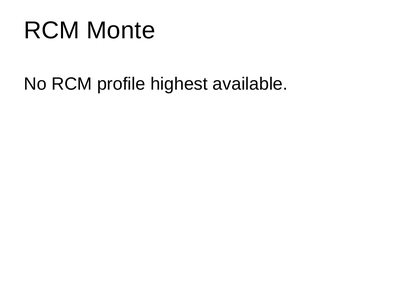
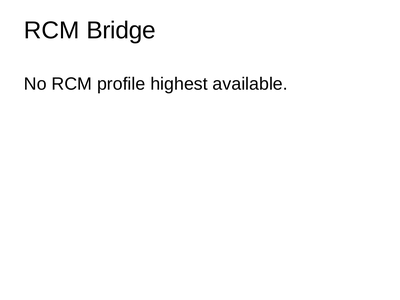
Monte: Monte -> Bridge
